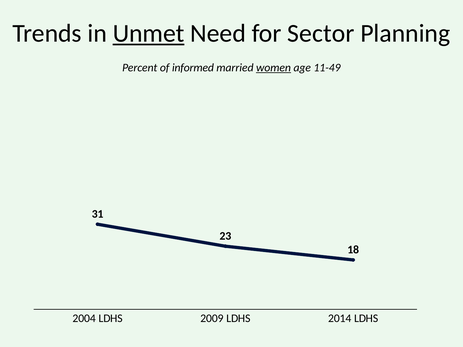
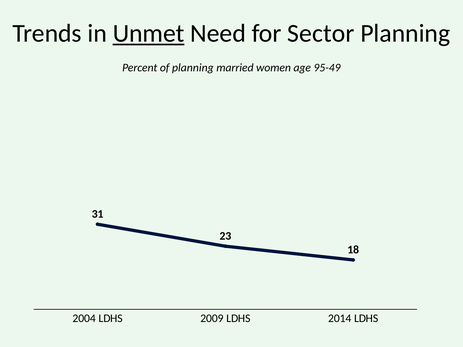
of informed: informed -> planning
women underline: present -> none
11-49: 11-49 -> 95-49
